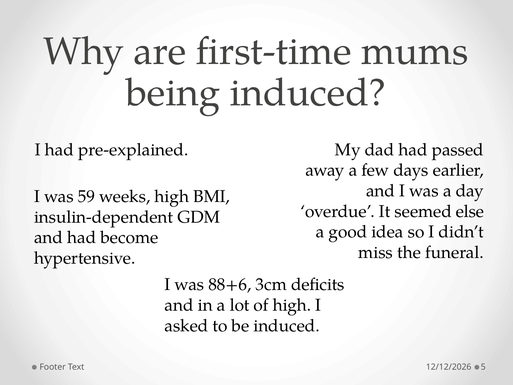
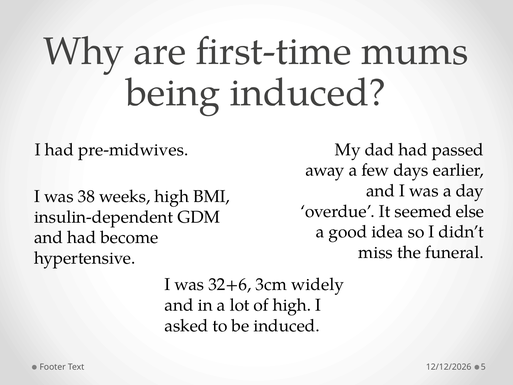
pre-explained: pre-explained -> pre-midwives
59: 59 -> 38
88+6: 88+6 -> 32+6
deficits: deficits -> widely
